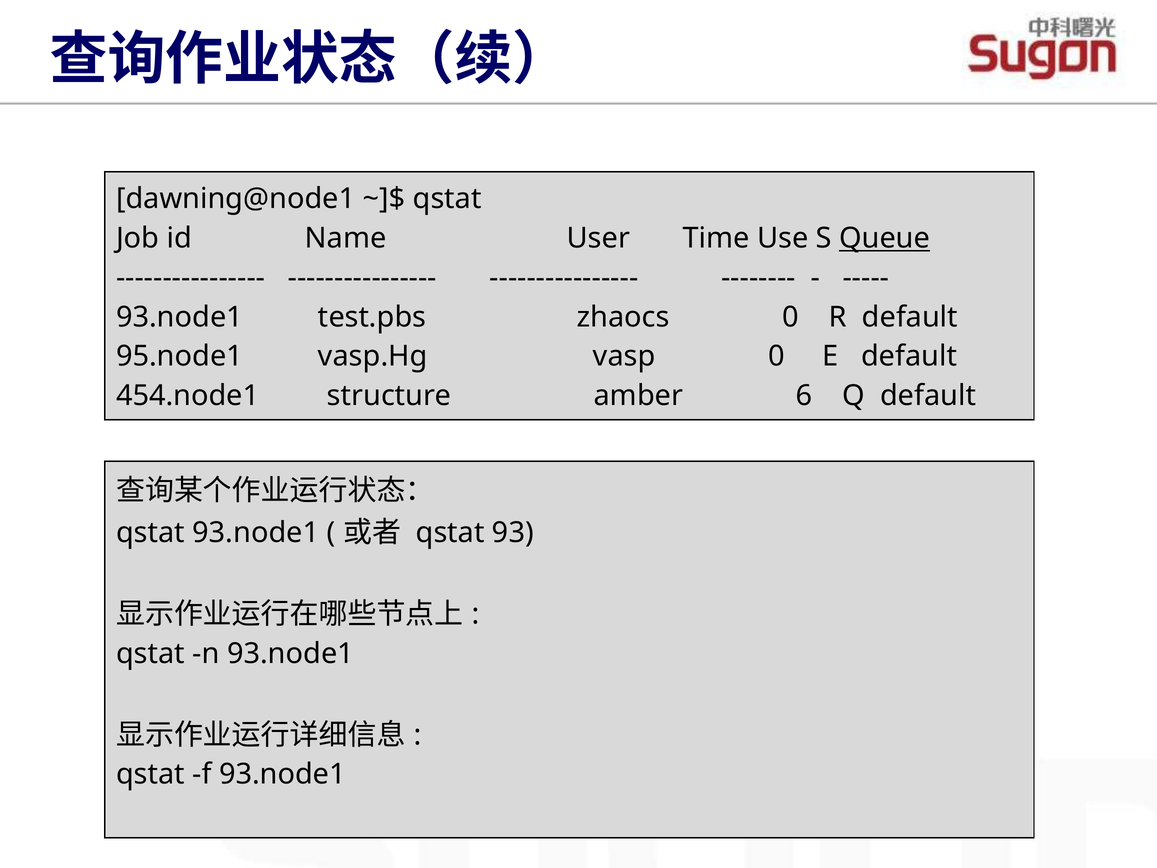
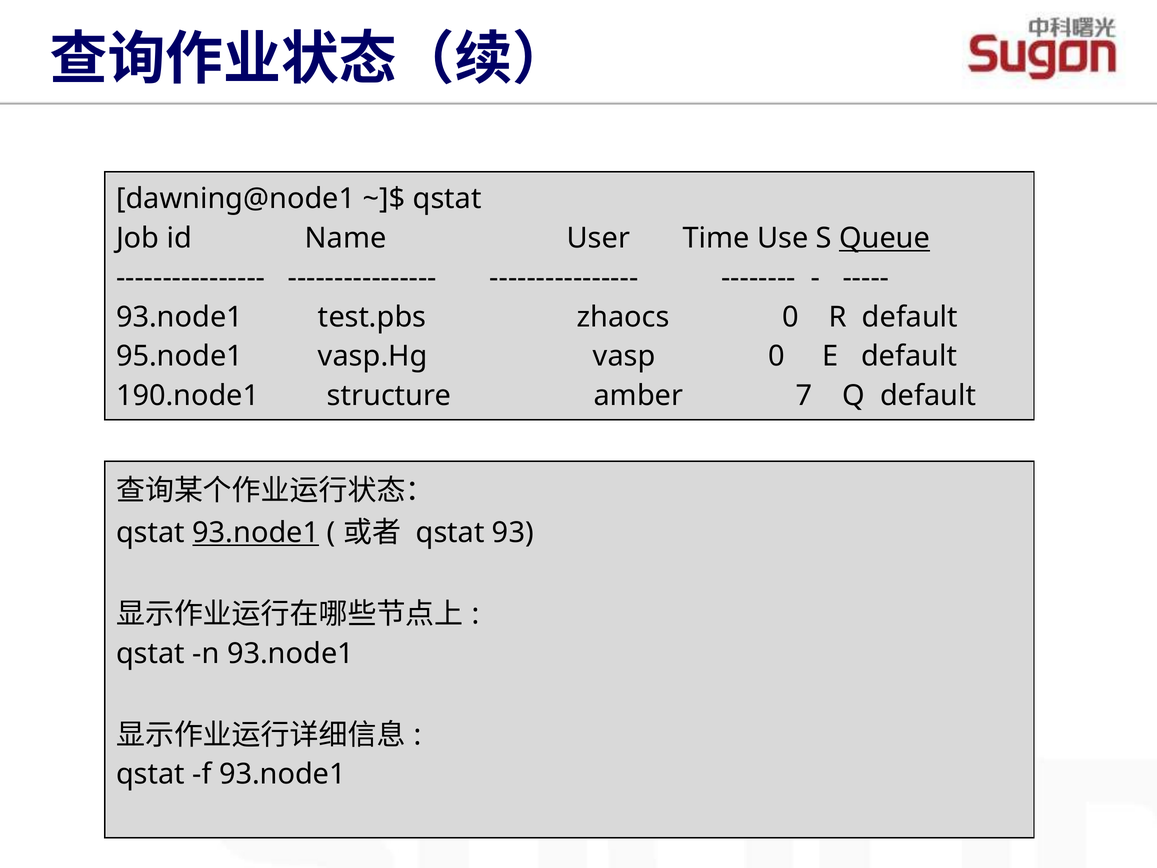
454.node1: 454.node1 -> 190.node1
6: 6 -> 7
93.node1 at (256, 533) underline: none -> present
